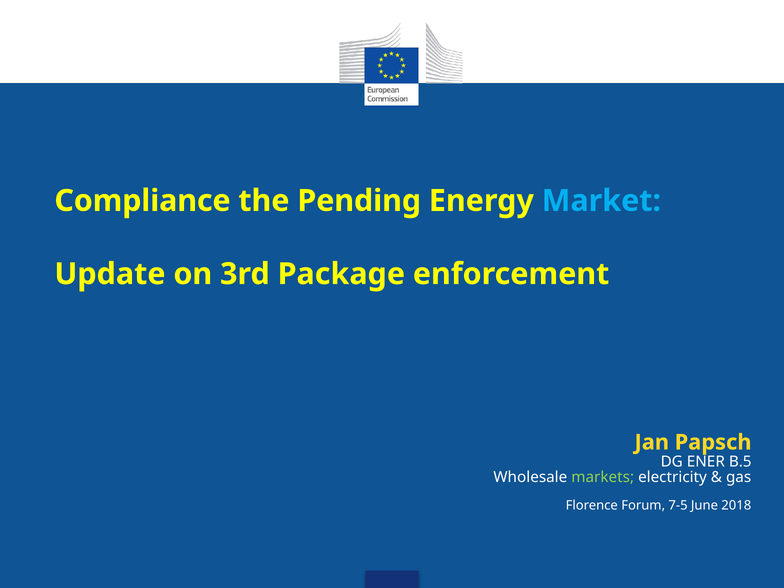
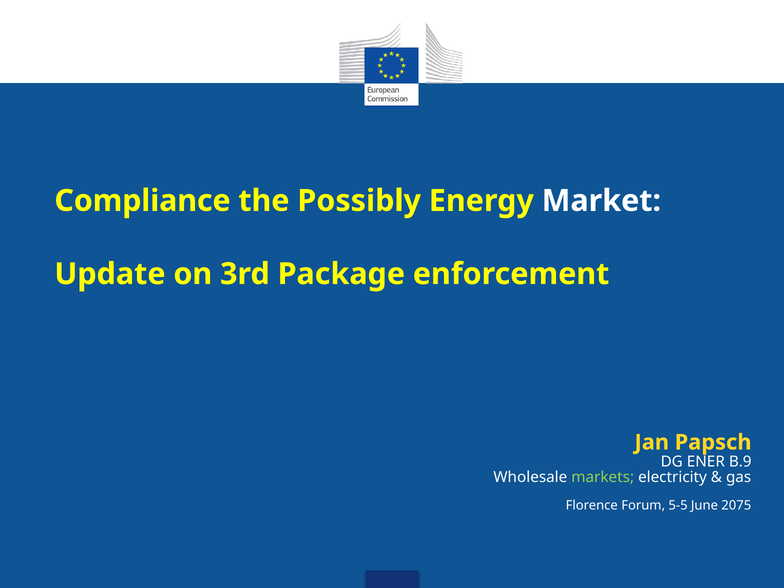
Pending: Pending -> Possibly
Market colour: light blue -> white
B.5: B.5 -> B.9
7-5: 7-5 -> 5-5
2018: 2018 -> 2075
